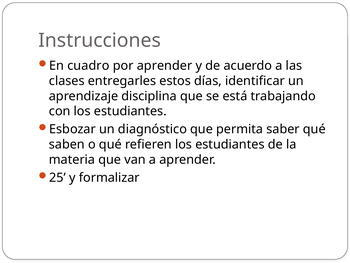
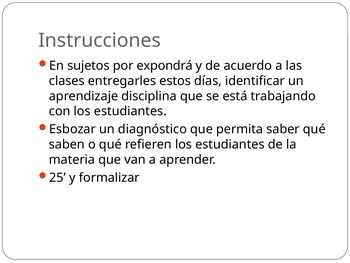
cuadro: cuadro -> sujetos
por aprender: aprender -> expondrá
